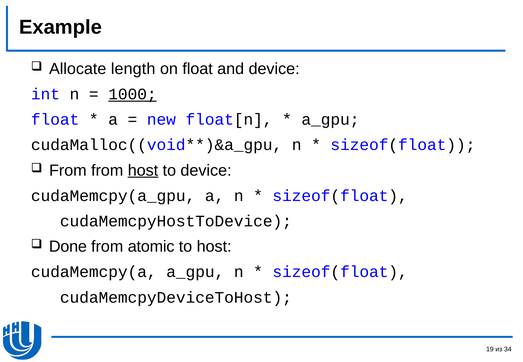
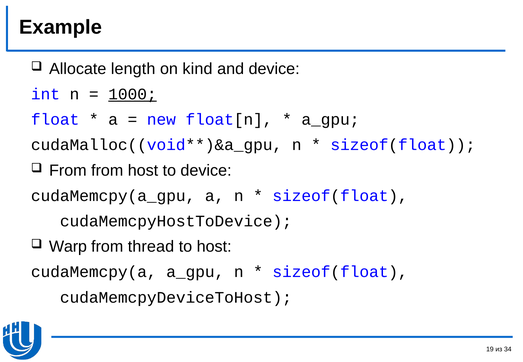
on float: float -> kind
host at (143, 171) underline: present -> none
Done: Done -> Warp
atomic: atomic -> thread
